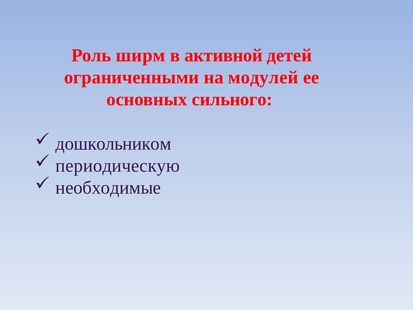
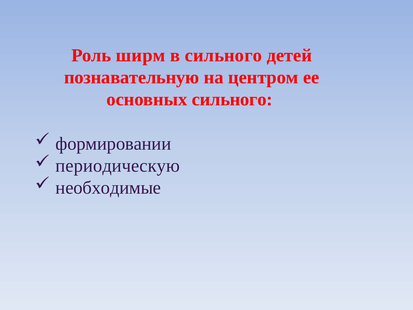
в активной: активной -> сильного
ограниченными: ограниченными -> познавательную
модулей: модулей -> центром
дошкольником: дошкольником -> формировании
